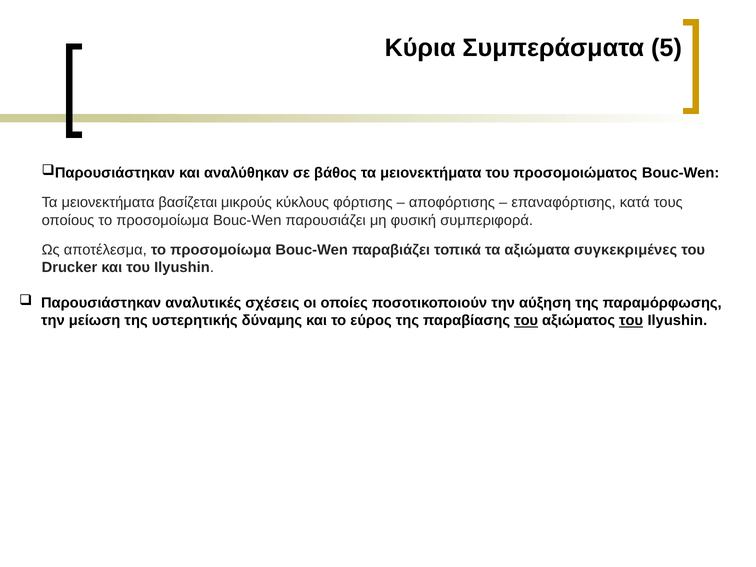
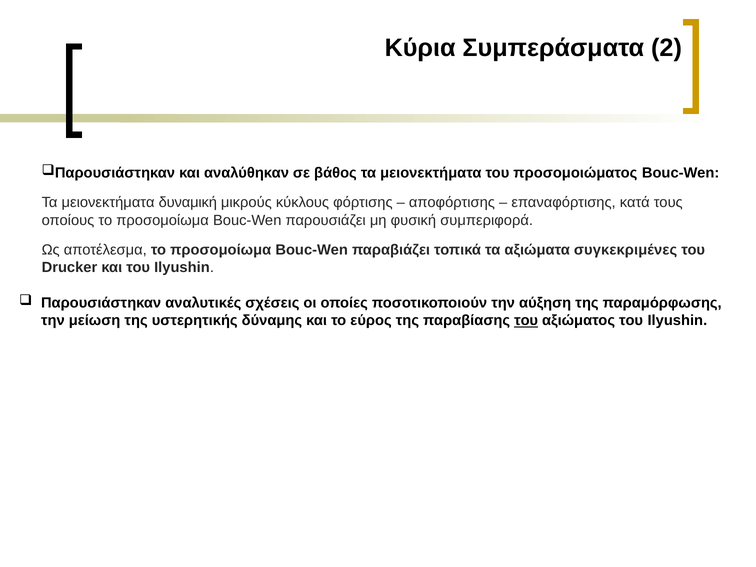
5: 5 -> 2
βασίζεται: βασίζεται -> δυναμική
του at (631, 321) underline: present -> none
